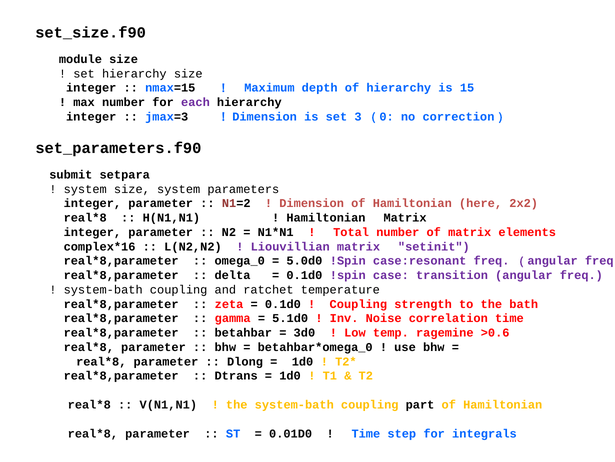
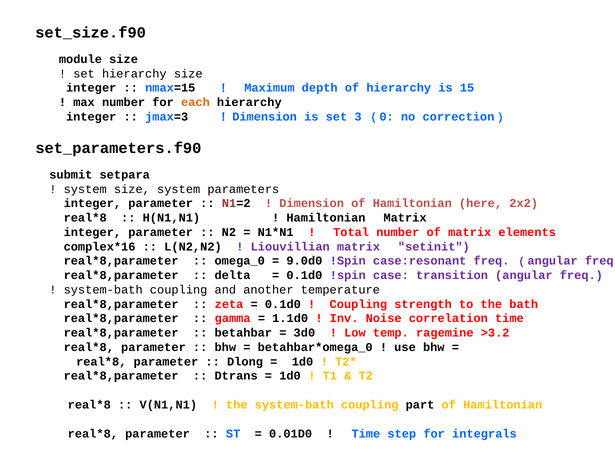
each colour: purple -> orange
5.0d0: 5.0d0 -> 9.0d0
ratchet: ratchet -> another
5.1d0: 5.1d0 -> 1.1d0
>0.6: >0.6 -> >3.2
